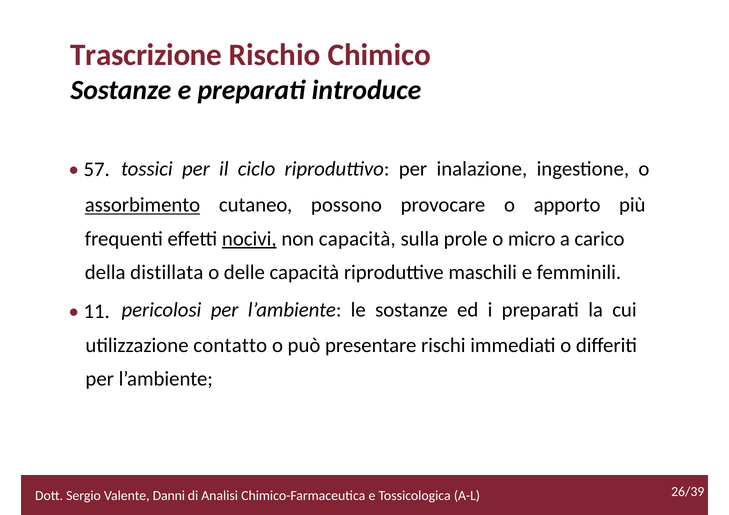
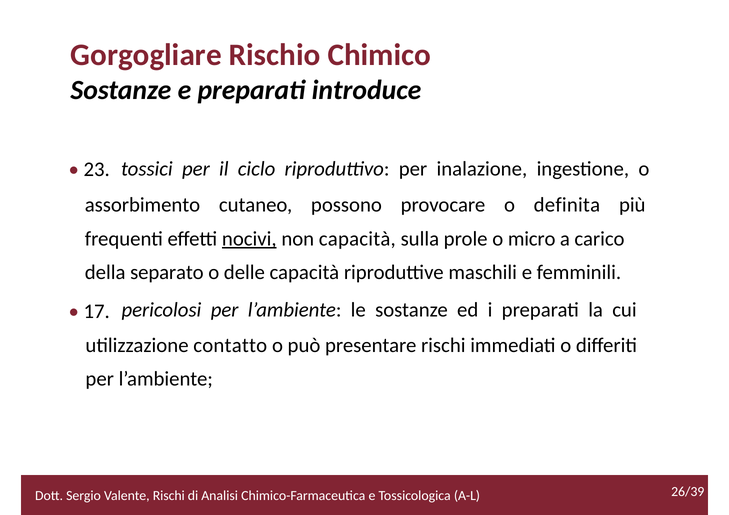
Trascrizione: Trascrizione -> Gorgogliare
57: 57 -> 23
assorbimento underline: present -> none
apporto: apporto -> definita
distillata: distillata -> separato
11: 11 -> 17
Valente Danni: Danni -> Rischi
